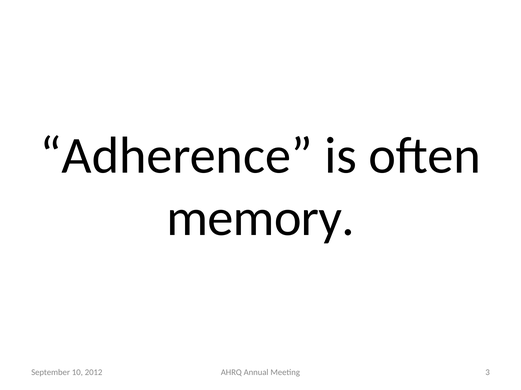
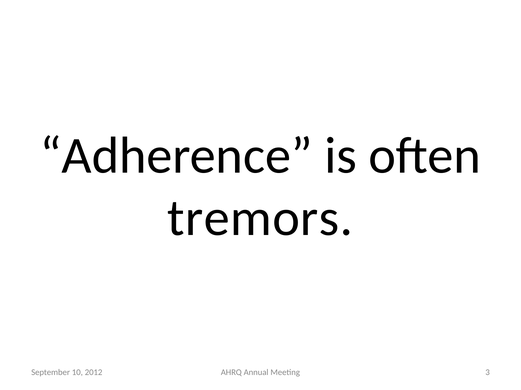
memory: memory -> tremors
